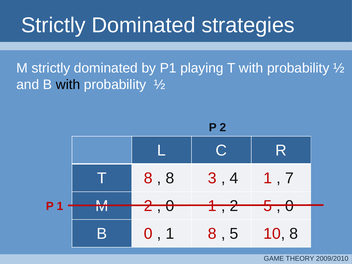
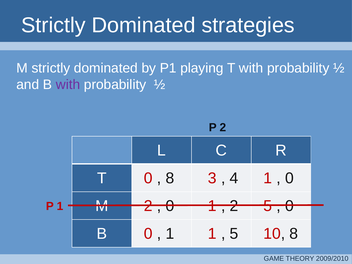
with at (68, 85) colour: black -> purple
T 8: 8 -> 0
7 at (289, 178): 7 -> 0
1 8: 8 -> 1
